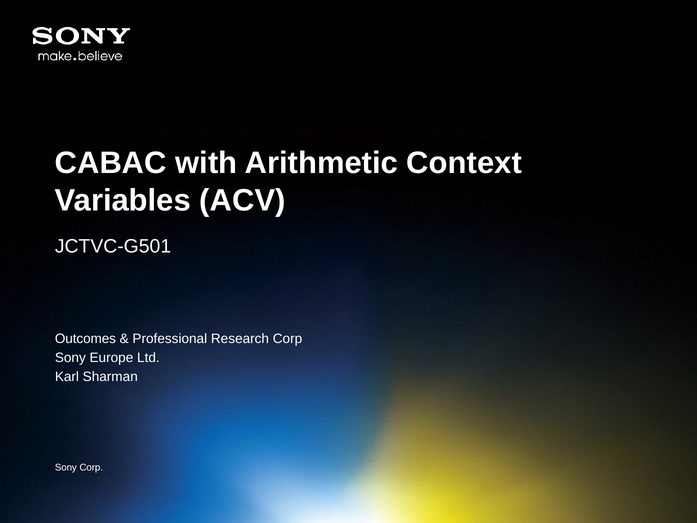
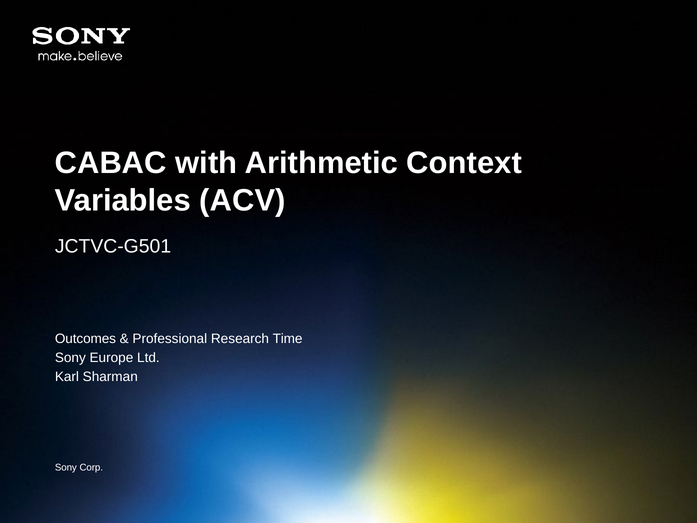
Research Corp: Corp -> Time
